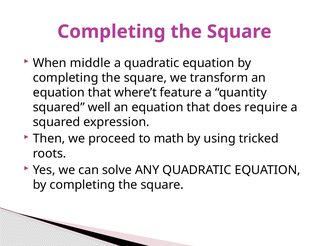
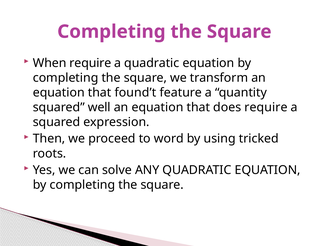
When middle: middle -> require
where’t: where’t -> found’t
math: math -> word
